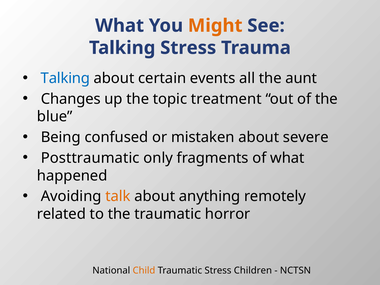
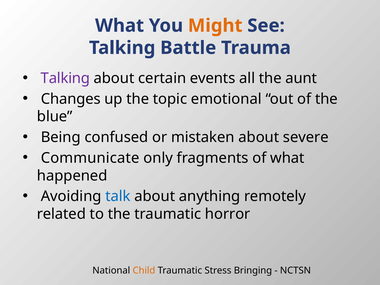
Talking Stress: Stress -> Battle
Talking at (65, 78) colour: blue -> purple
treatment: treatment -> emotional
Posttraumatic: Posttraumatic -> Communicate
talk colour: orange -> blue
Children: Children -> Bringing
